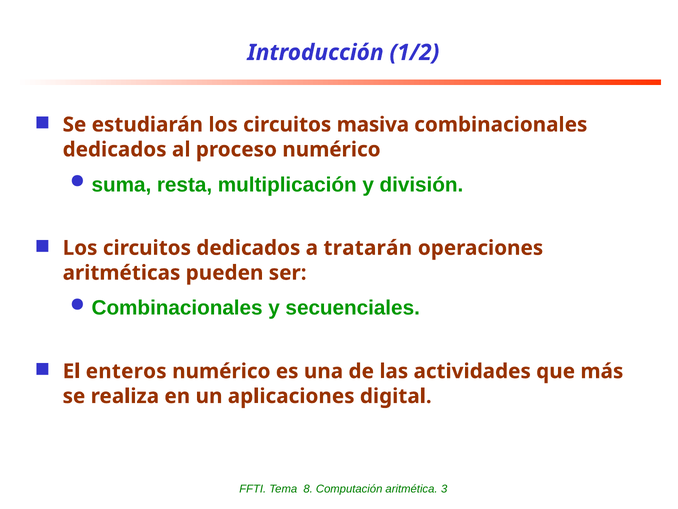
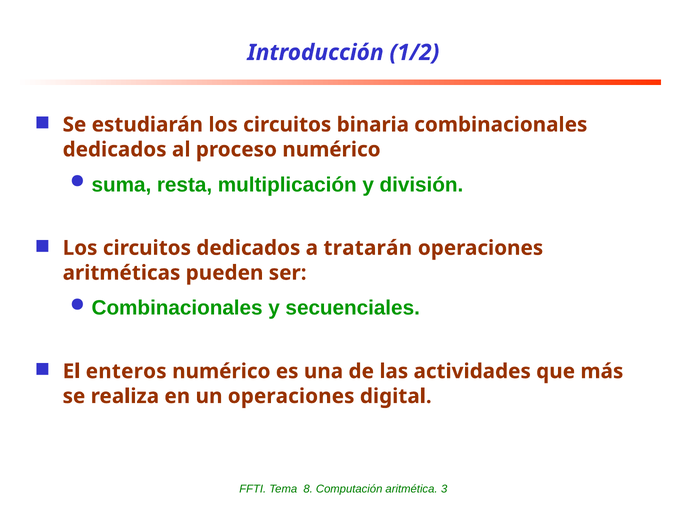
masiva: masiva -> binaria
un aplicaciones: aplicaciones -> operaciones
